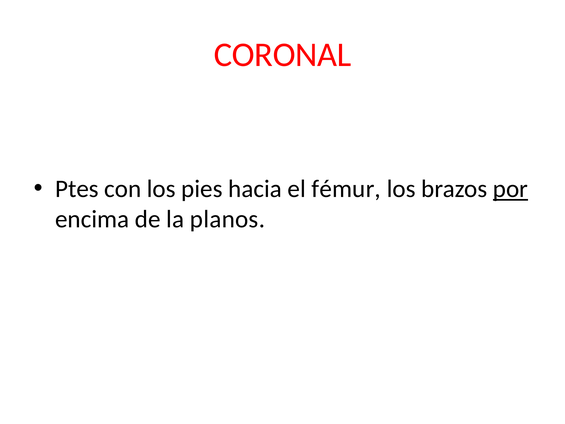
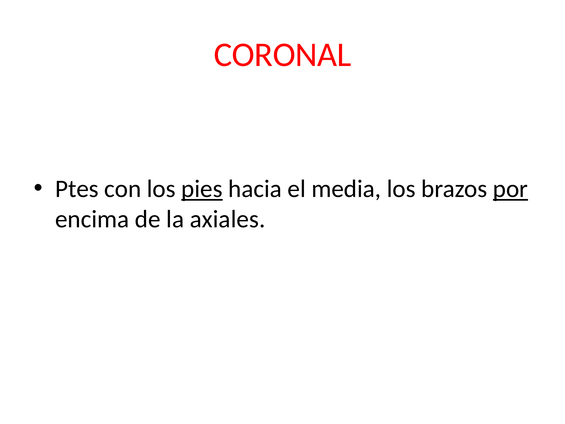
pies underline: none -> present
fémur: fémur -> media
planos: planos -> axiales
